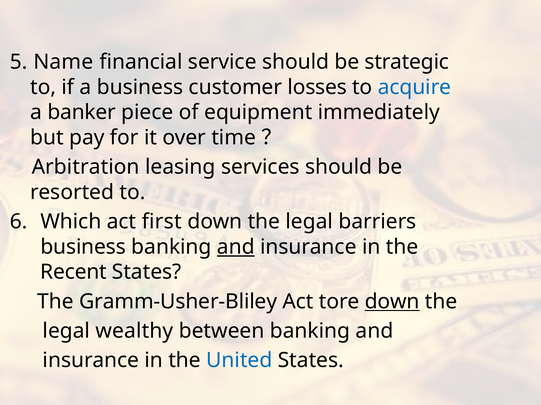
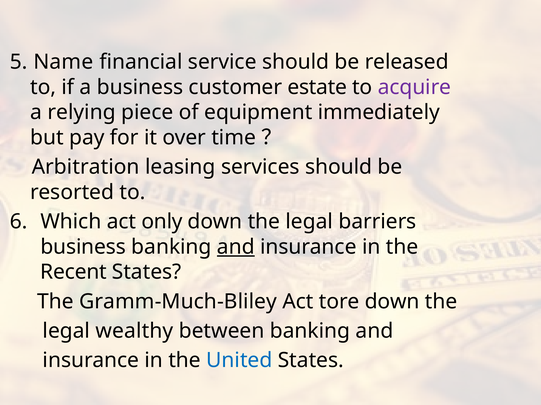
strategic: strategic -> released
losses: losses -> estate
acquire colour: blue -> purple
banker: banker -> relying
first: first -> only
Gramm-Usher-Bliley: Gramm-Usher-Bliley -> Gramm-Much-Bliley
down at (392, 302) underline: present -> none
